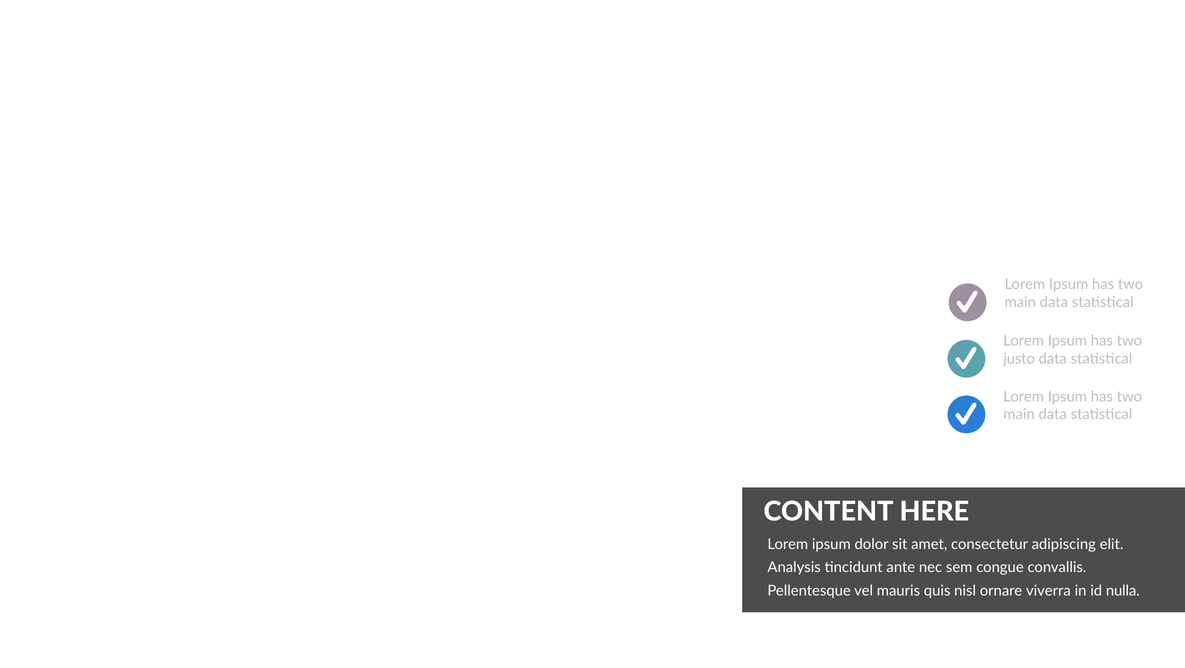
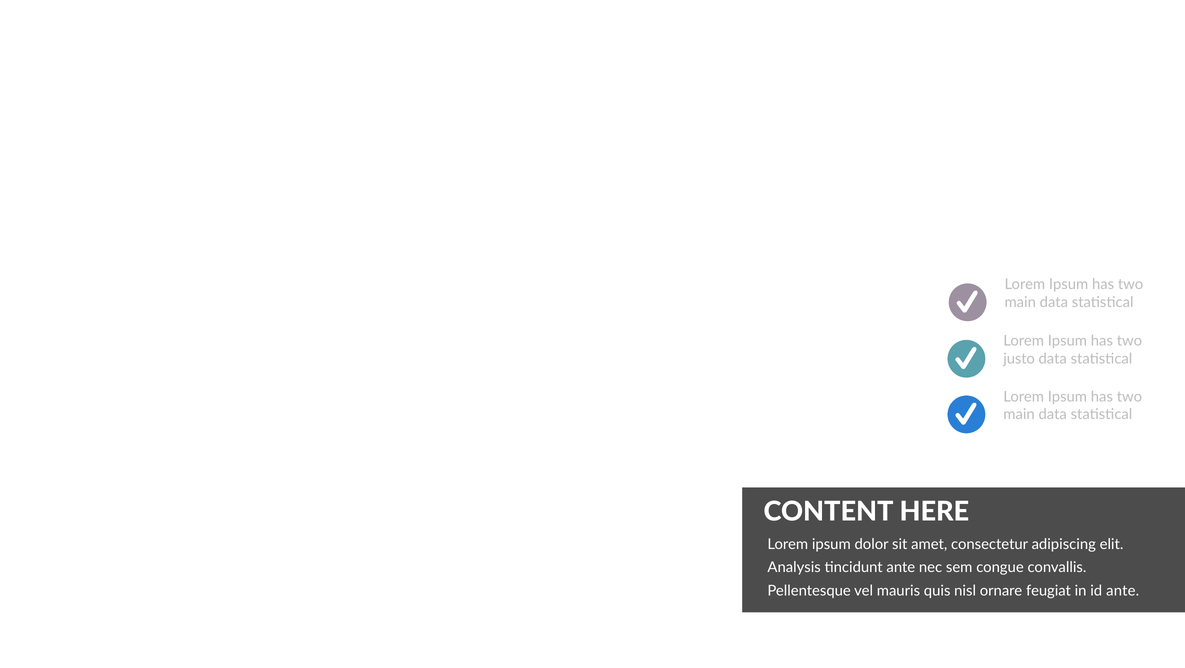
viverra: viverra -> feugiat
id nulla: nulla -> ante
